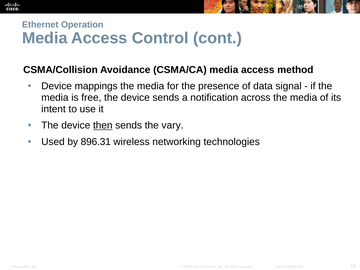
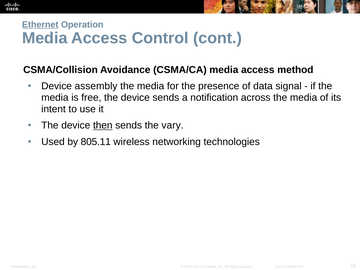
Ethernet underline: none -> present
mappings: mappings -> assembly
896.31: 896.31 -> 805.11
